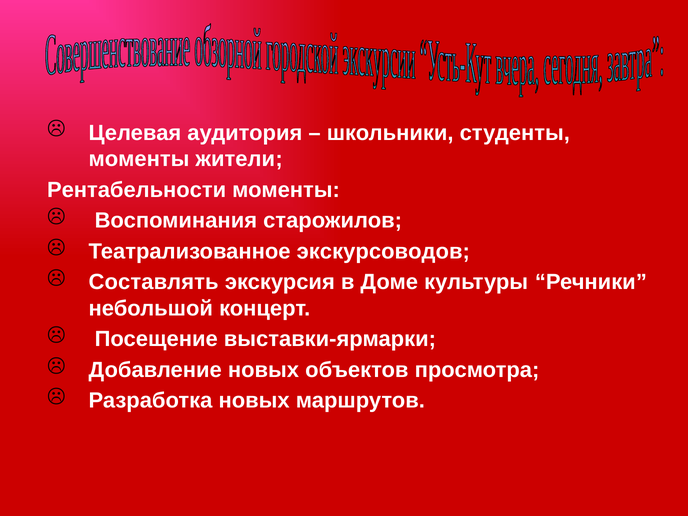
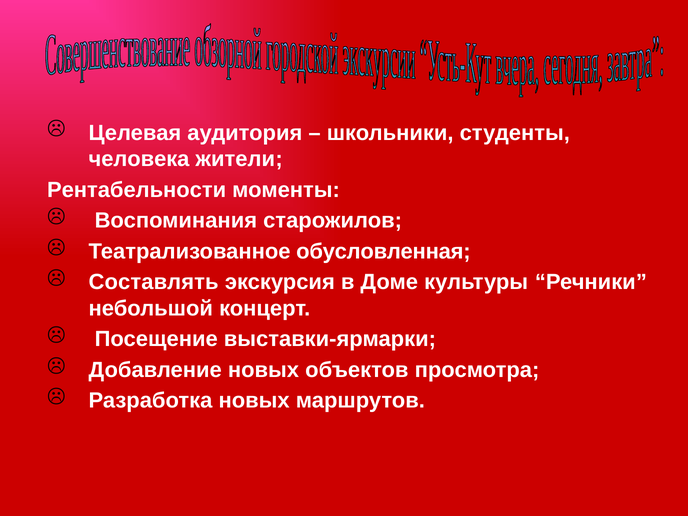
моменты at (139, 159): моменты -> человека
экскурсоводов: экскурсоводов -> обусловленная
